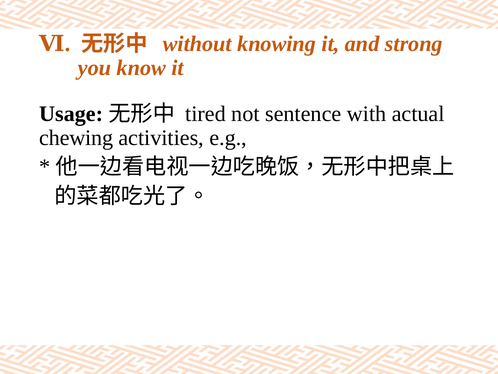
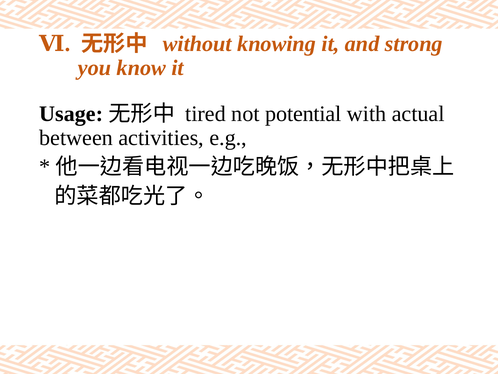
sentence: sentence -> potential
chewing: chewing -> between
